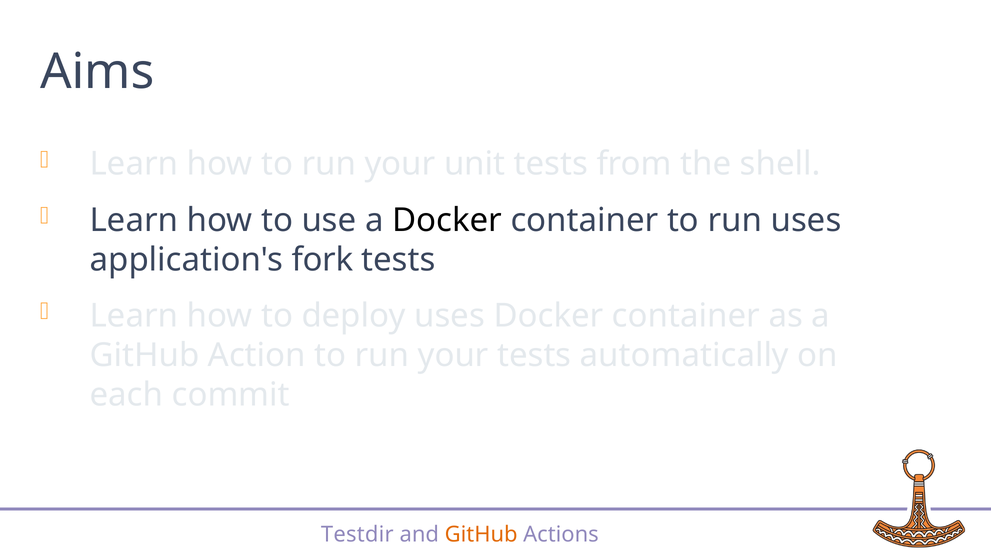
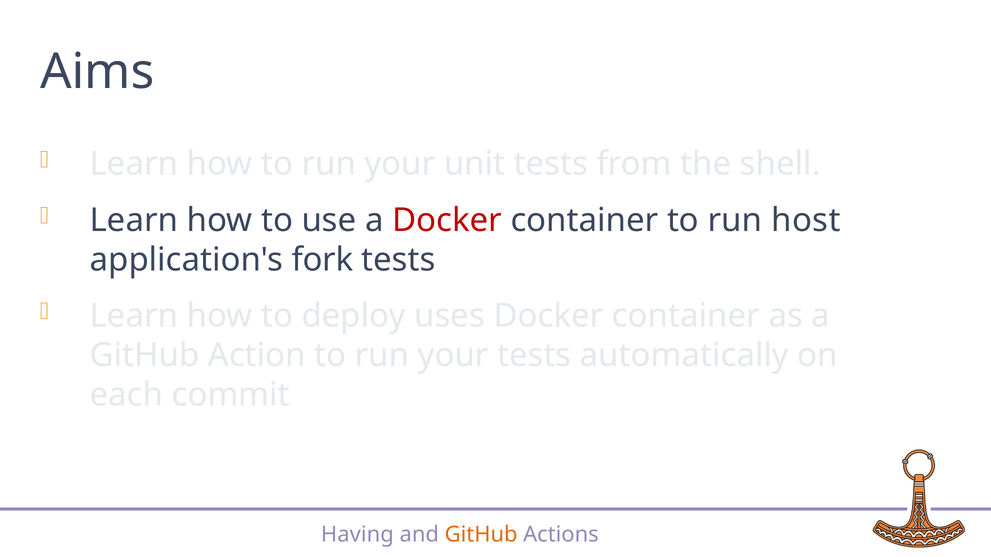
Docker at (447, 220) colour: black -> red
run uses: uses -> host
Testdir: Testdir -> Having
